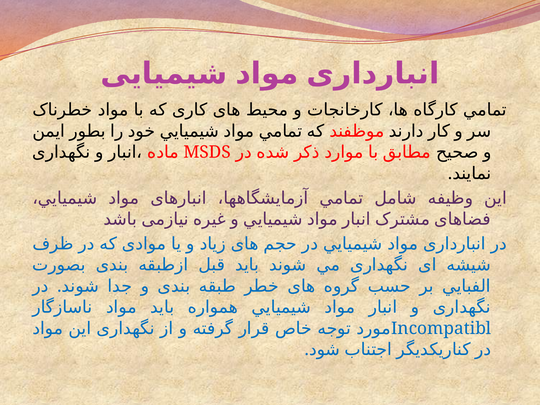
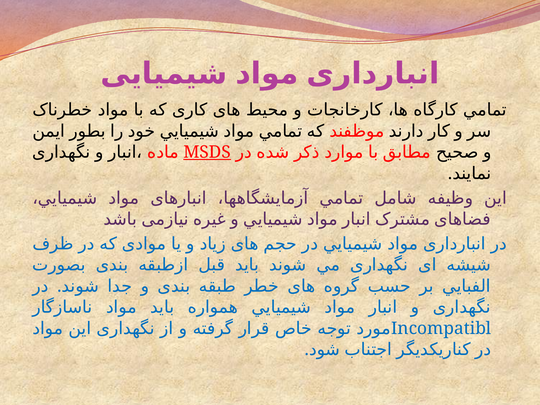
MSDS underline: none -> present
